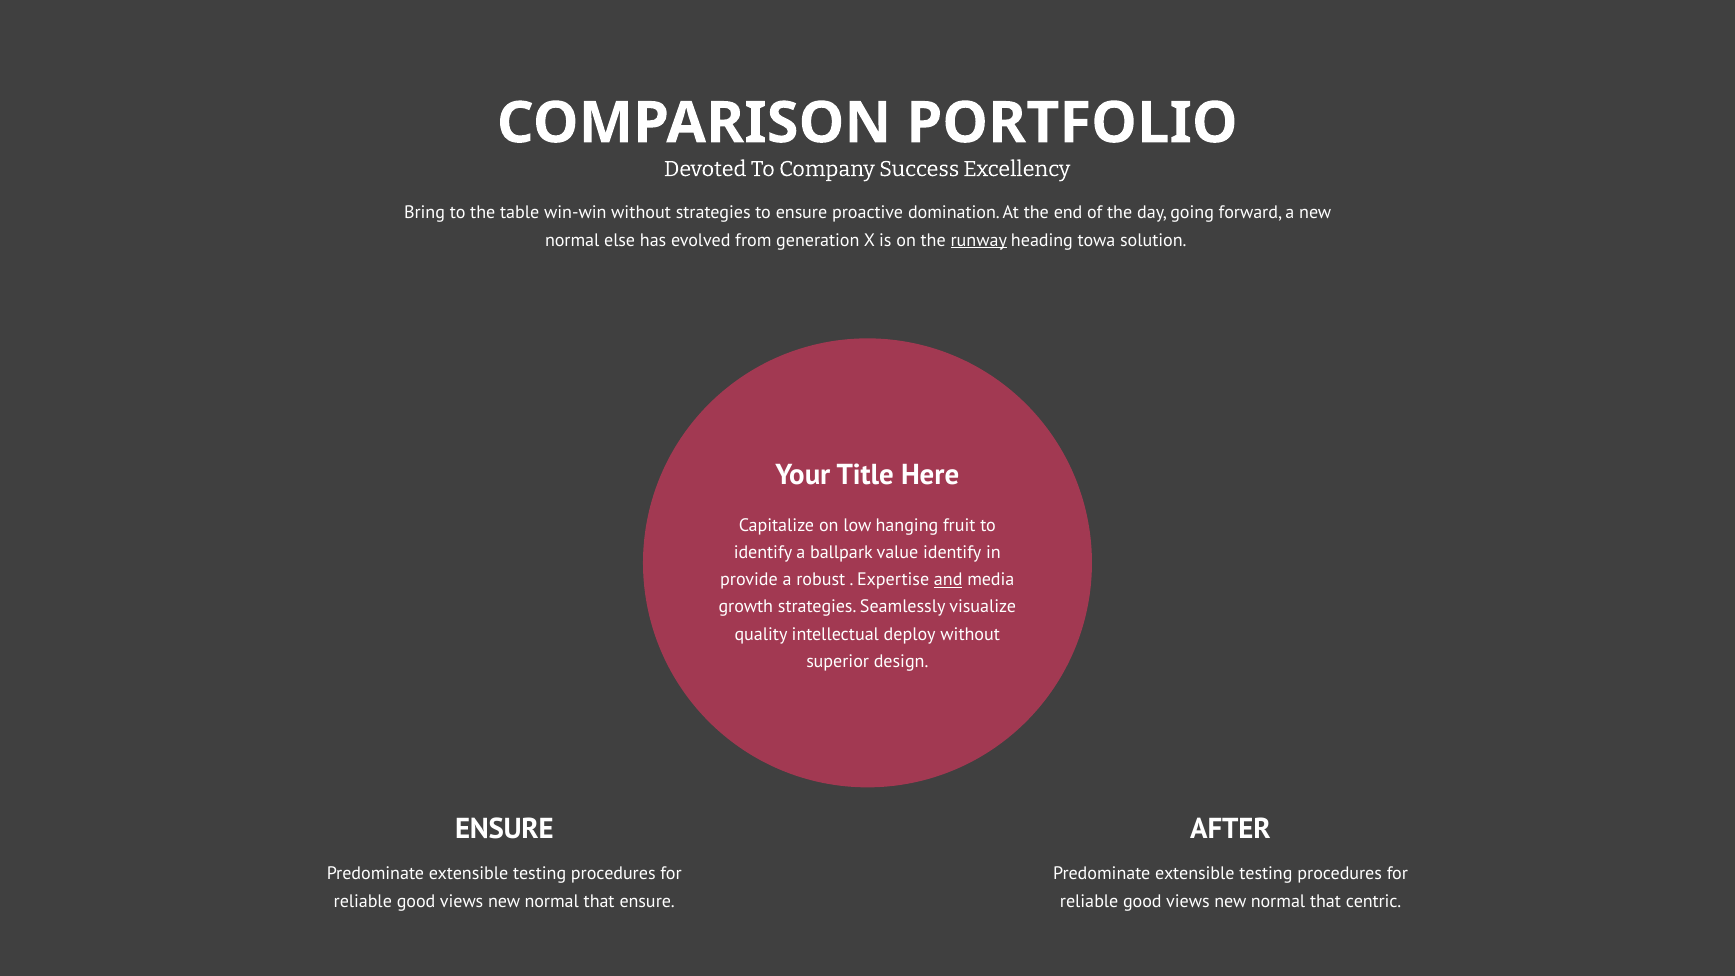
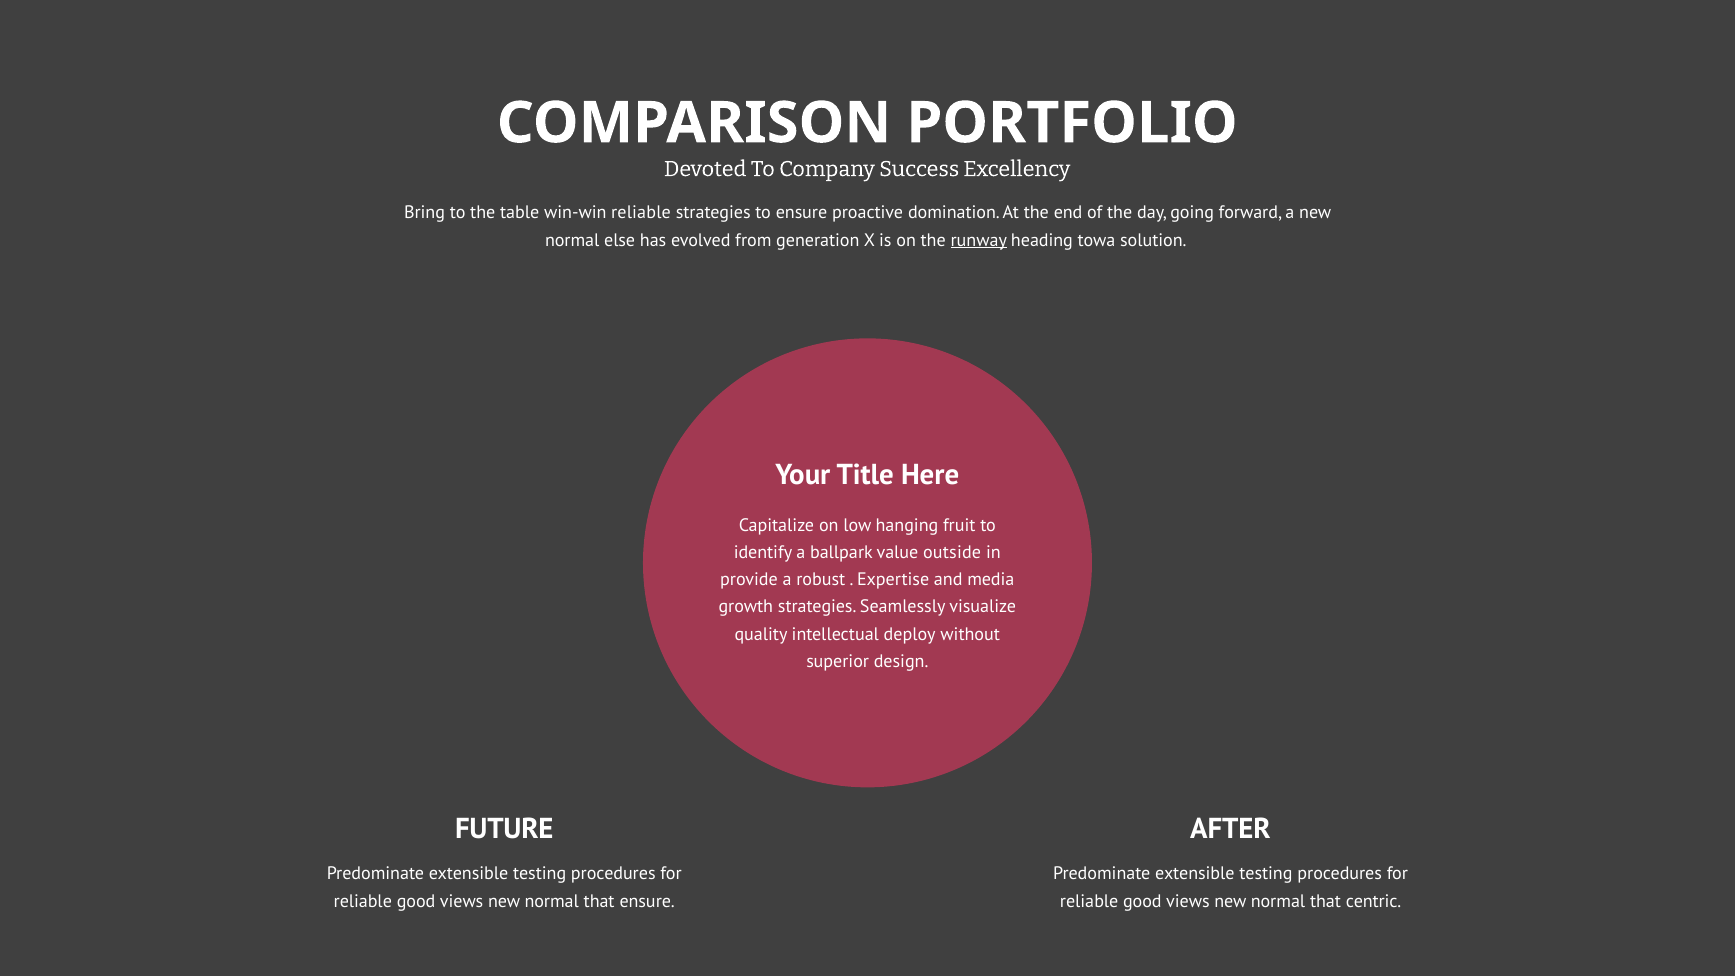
win-win without: without -> reliable
value identify: identify -> outside
and underline: present -> none
ENSURE at (504, 829): ENSURE -> FUTURE
